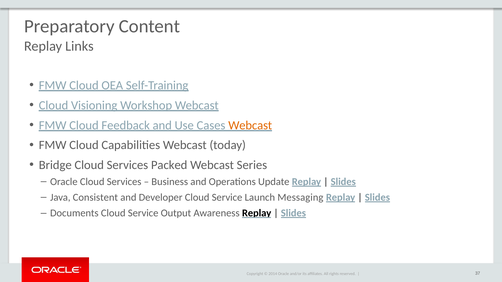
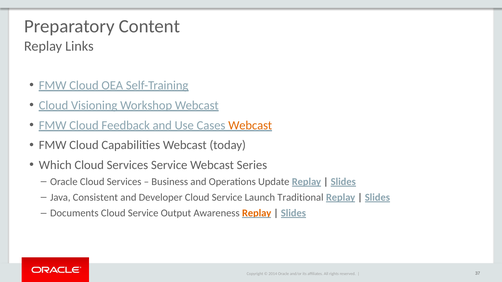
Bridge: Bridge -> Which
Services Packed: Packed -> Service
Messaging: Messaging -> Traditional
Replay at (257, 213) colour: black -> orange
